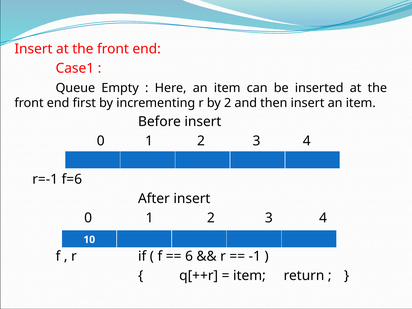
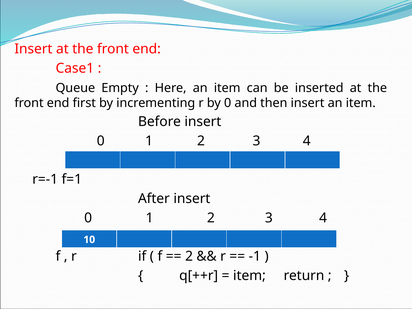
by 2: 2 -> 0
f=6: f=6 -> f=1
6 at (189, 256): 6 -> 2
